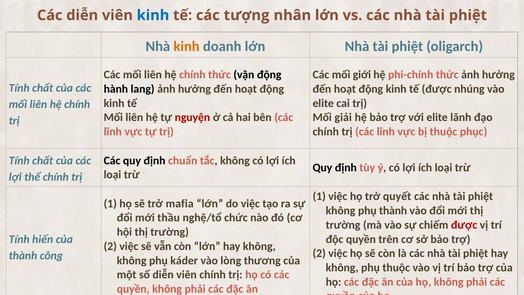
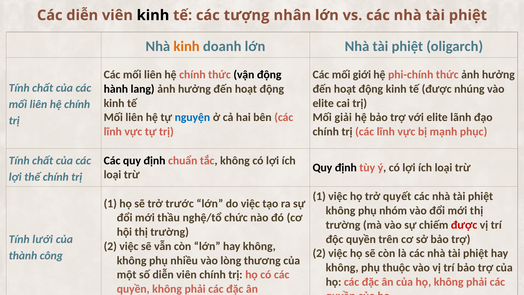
kinh at (153, 15) colour: blue -> black
nguyện colour: red -> blue
bị thuộc: thuộc -> mạnh
mafia: mafia -> trước
phụ thành: thành -> nhóm
hiến: hiến -> lưới
káder: káder -> nhiều
